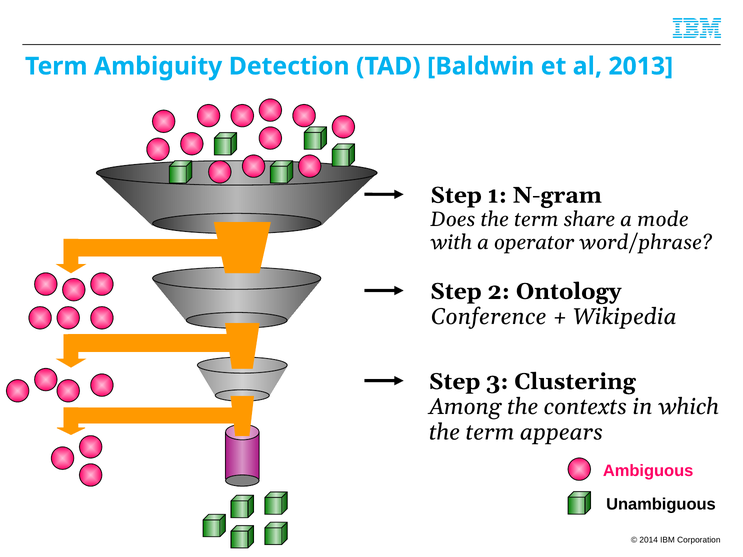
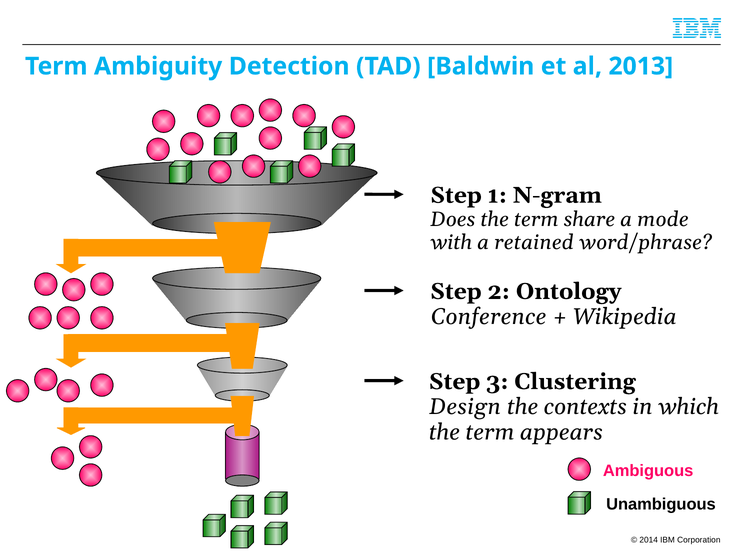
operator: operator -> retained
Among: Among -> Design
